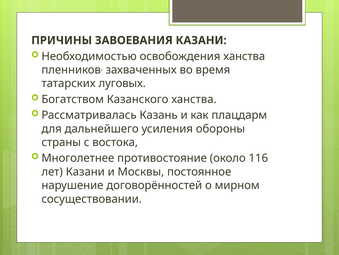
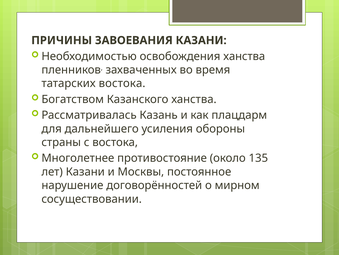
татарских луговых: луговых -> востока
116: 116 -> 135
